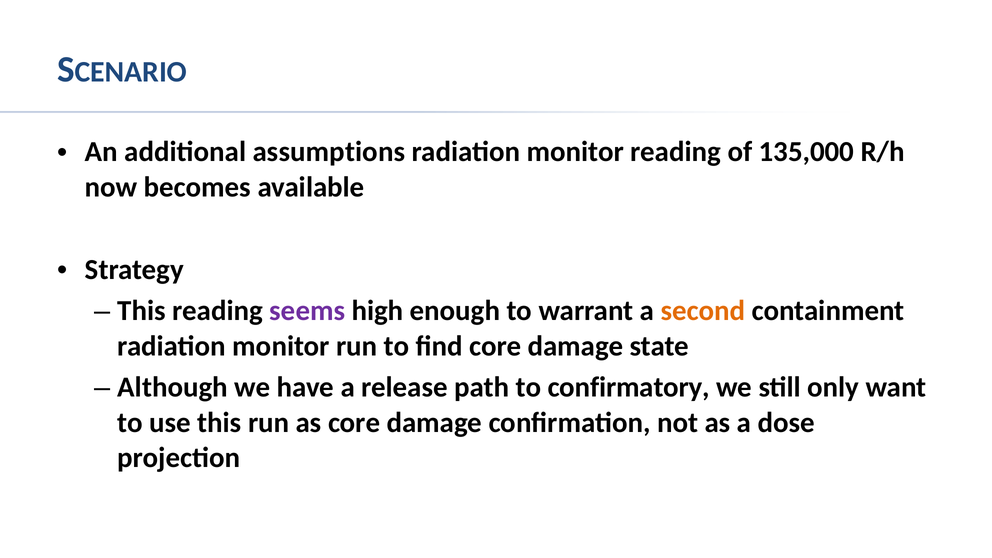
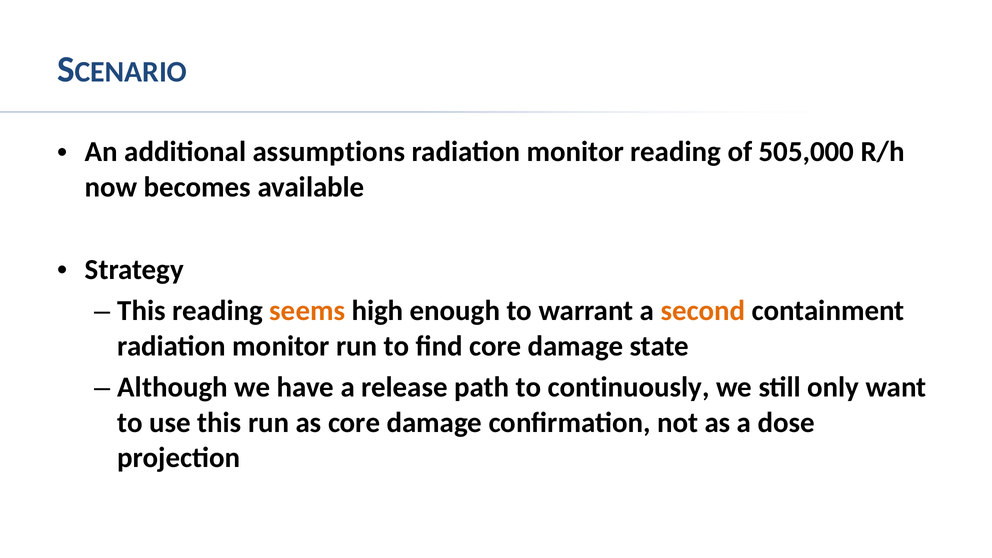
135,000: 135,000 -> 505,000
seems colour: purple -> orange
confirmatory: confirmatory -> continuously
